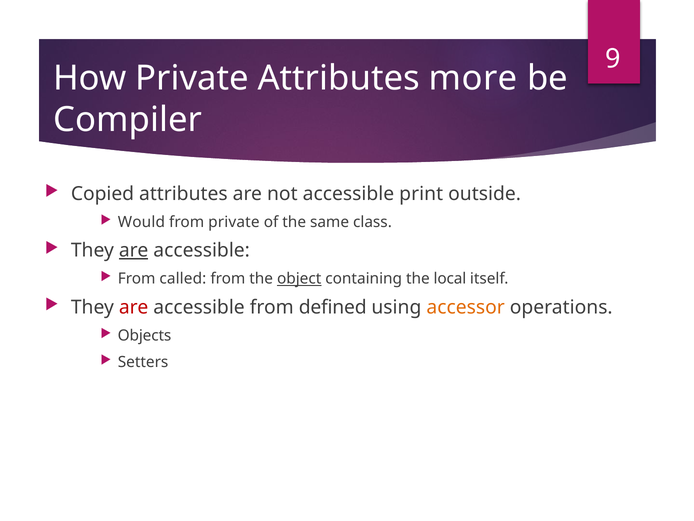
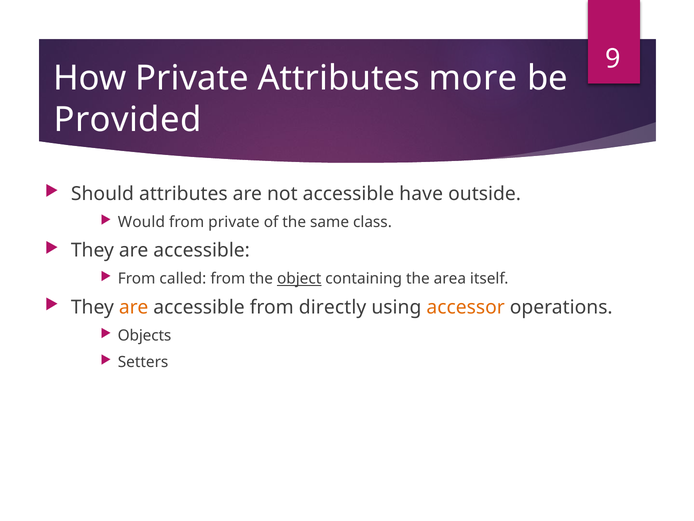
Compiler: Compiler -> Provided
Copied: Copied -> Should
print: print -> have
are at (134, 250) underline: present -> none
local: local -> area
are at (134, 307) colour: red -> orange
defined: defined -> directly
